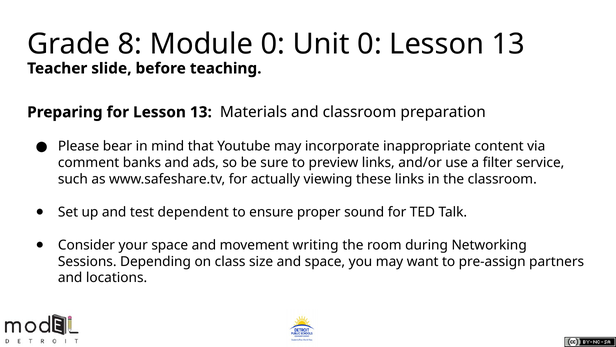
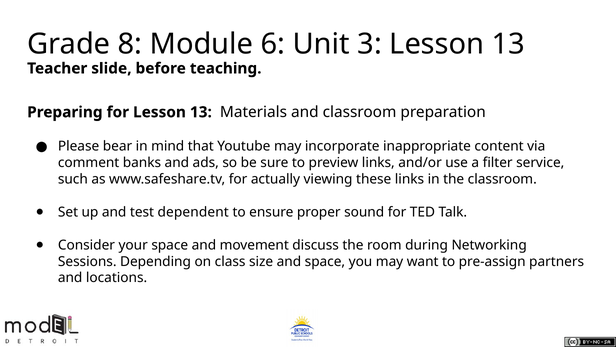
Module 0: 0 -> 6
Unit 0: 0 -> 3
writing: writing -> discuss
